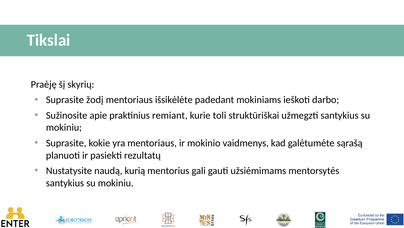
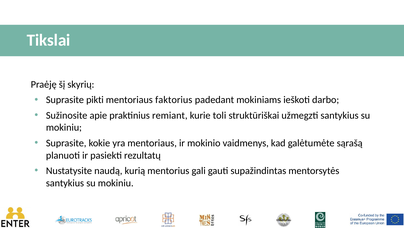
žodį: žodį -> pikti
išsikėlėte: išsikėlėte -> faktorius
užsiėmimams: užsiėmimams -> supažindintas
